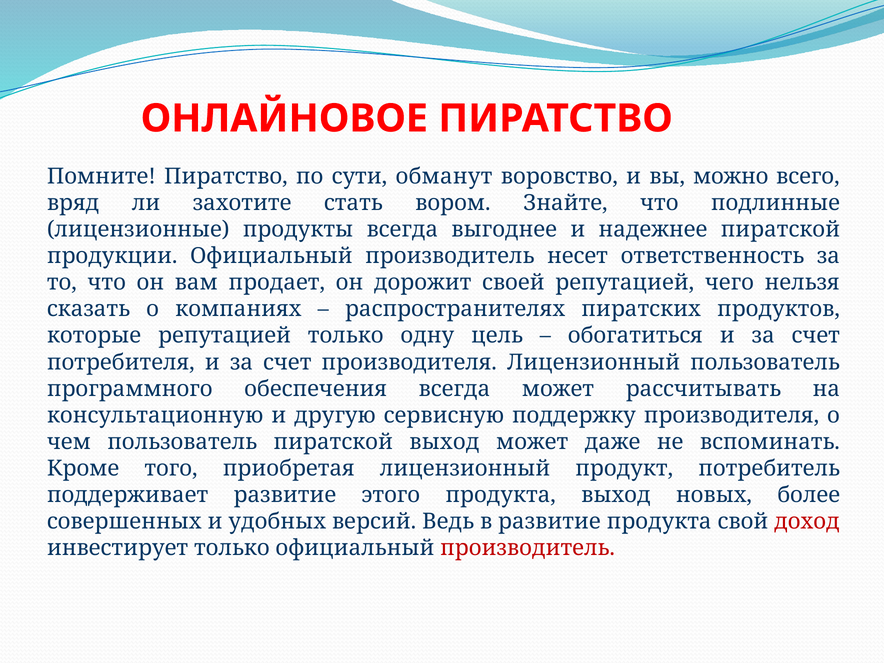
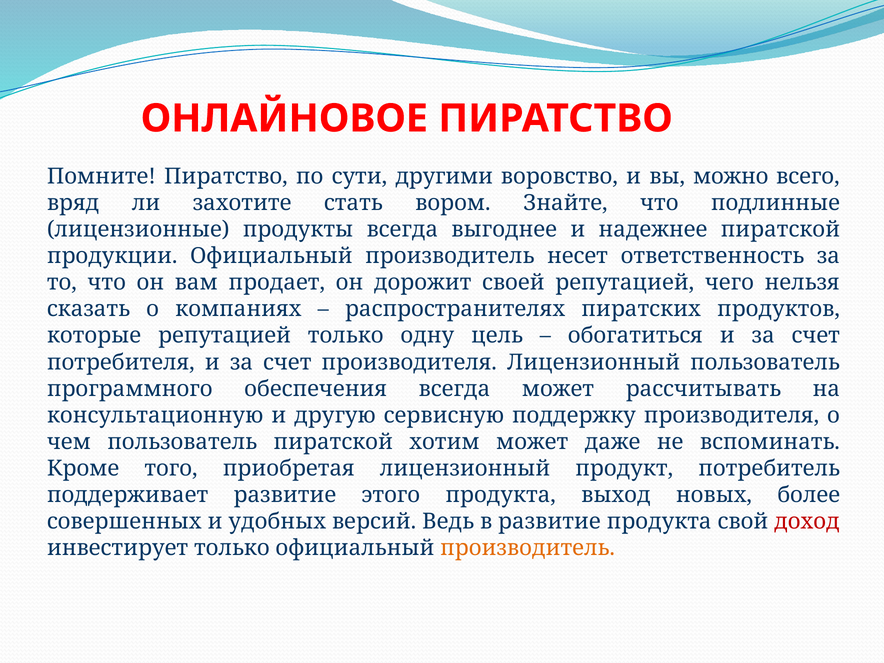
обманут: обманут -> другими
пиратской выход: выход -> хотим
производитель at (528, 548) colour: red -> orange
